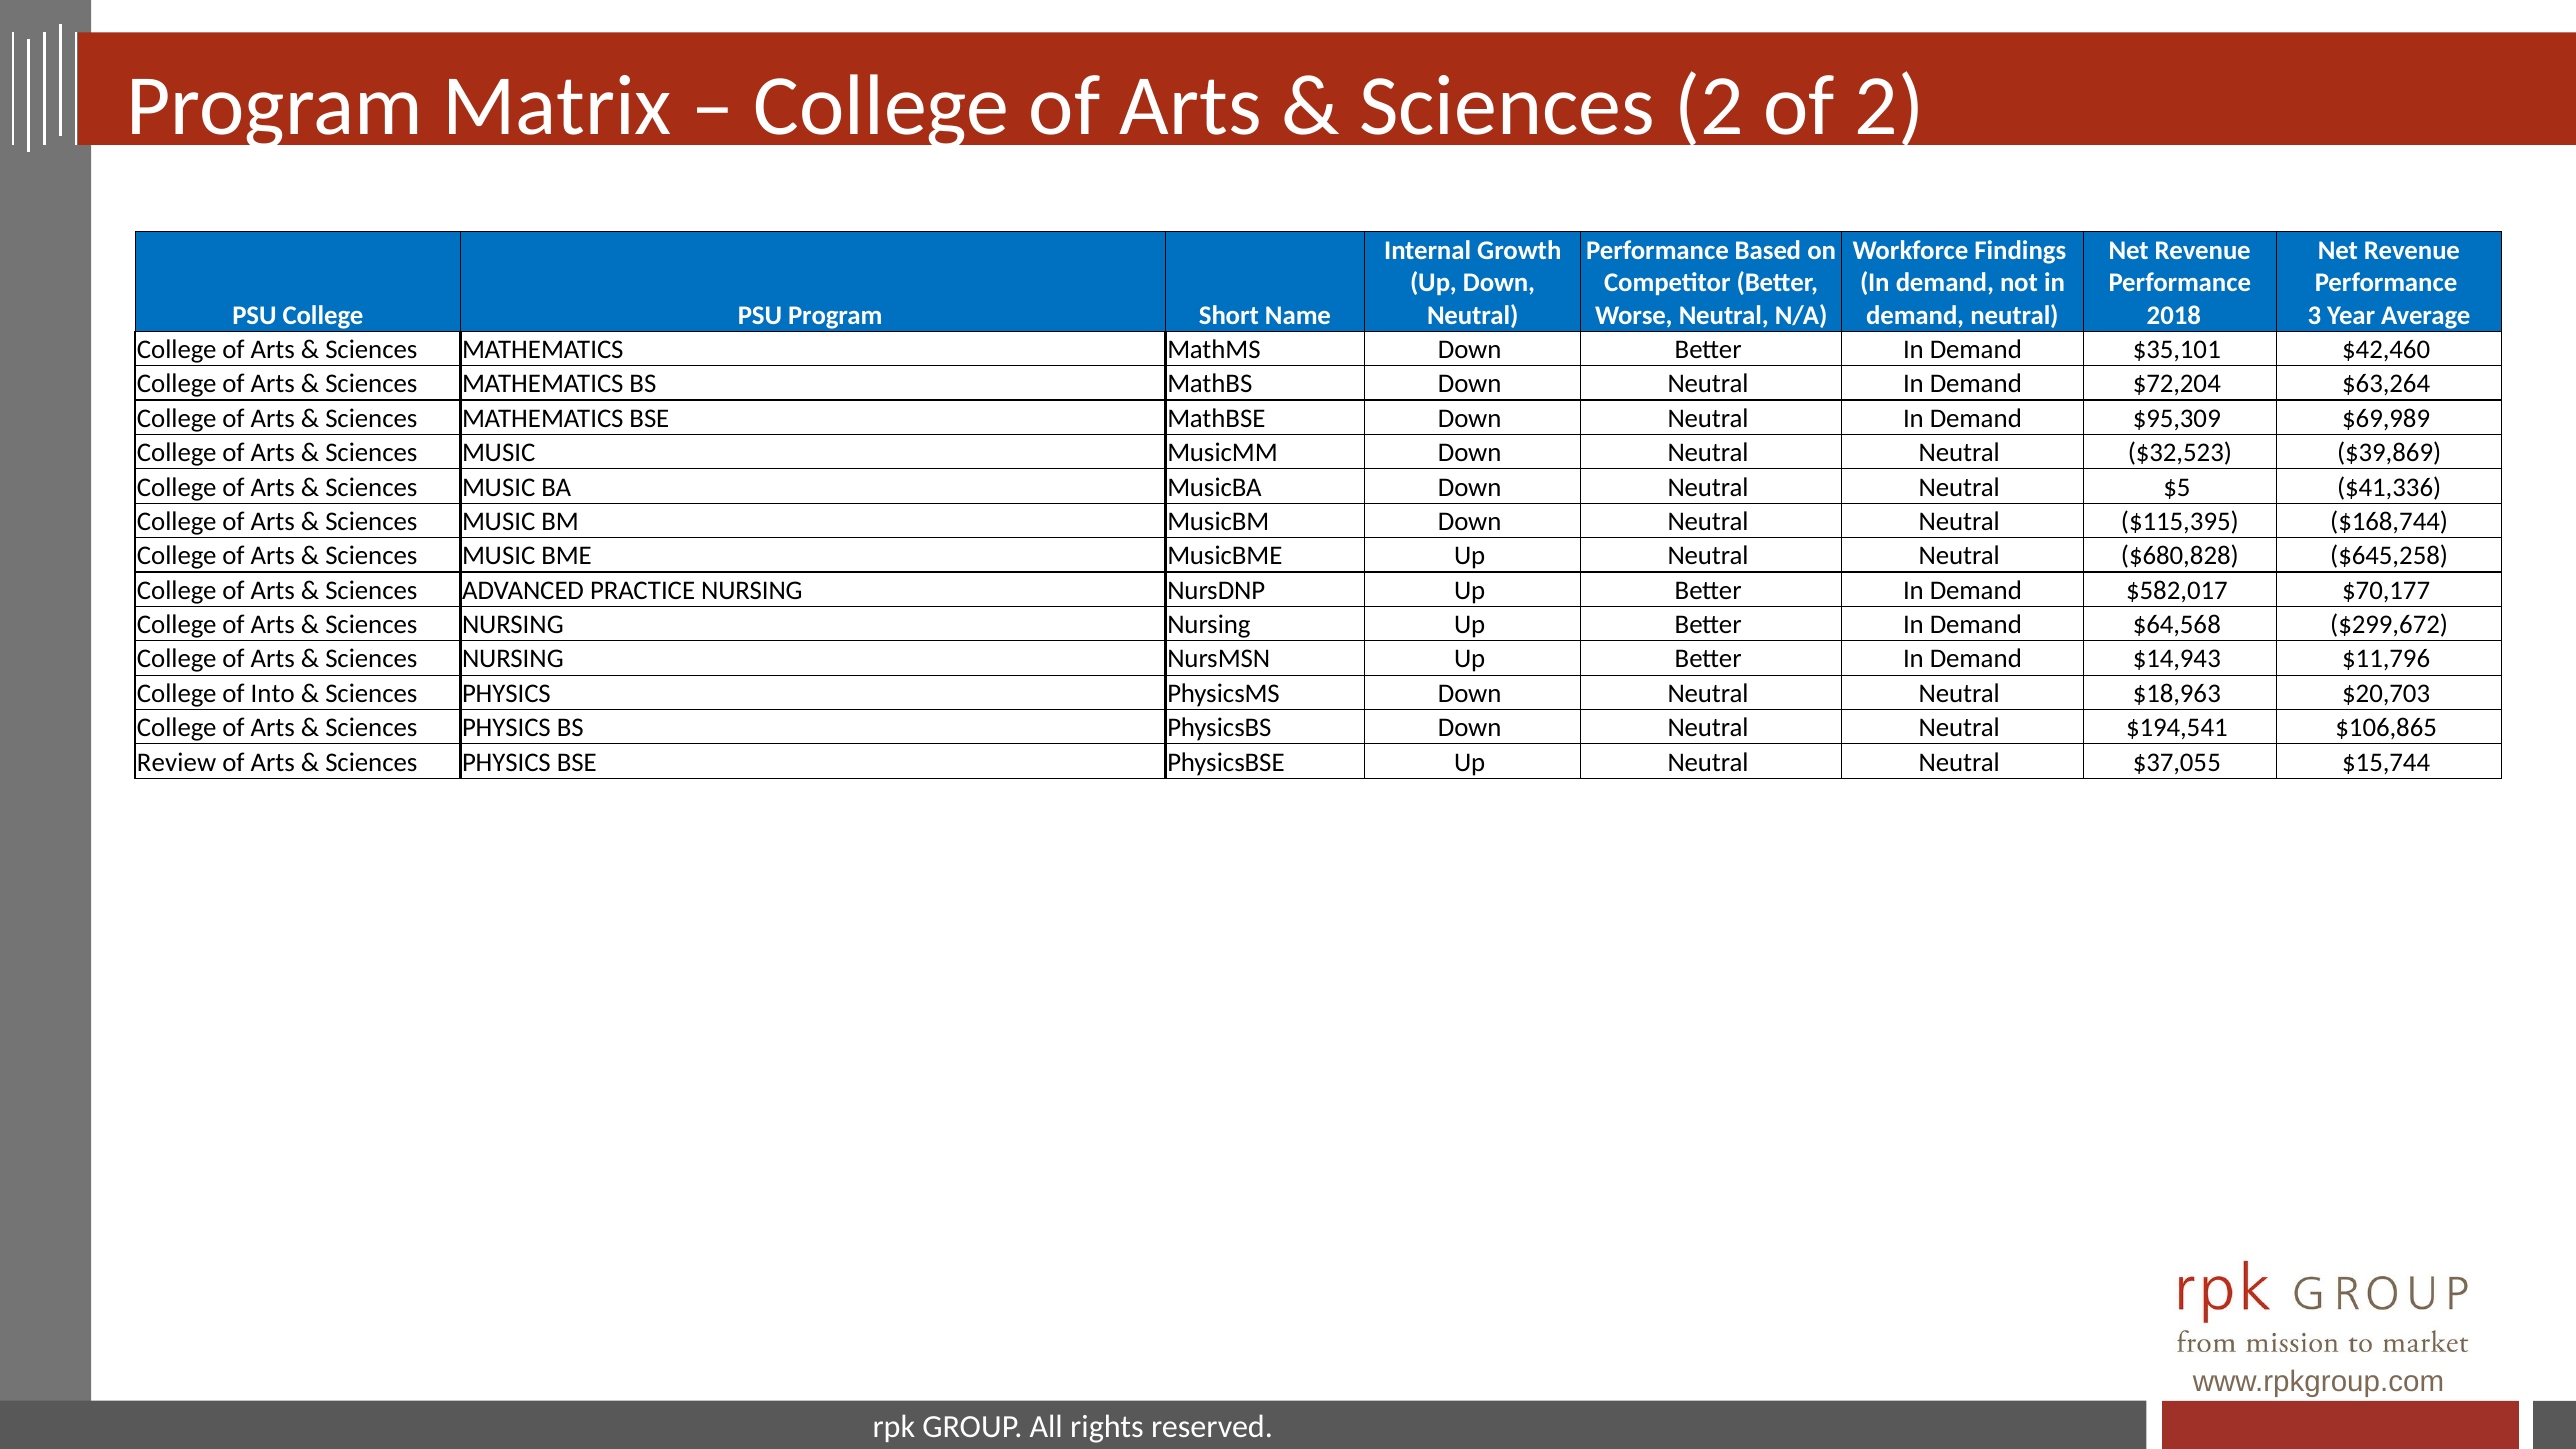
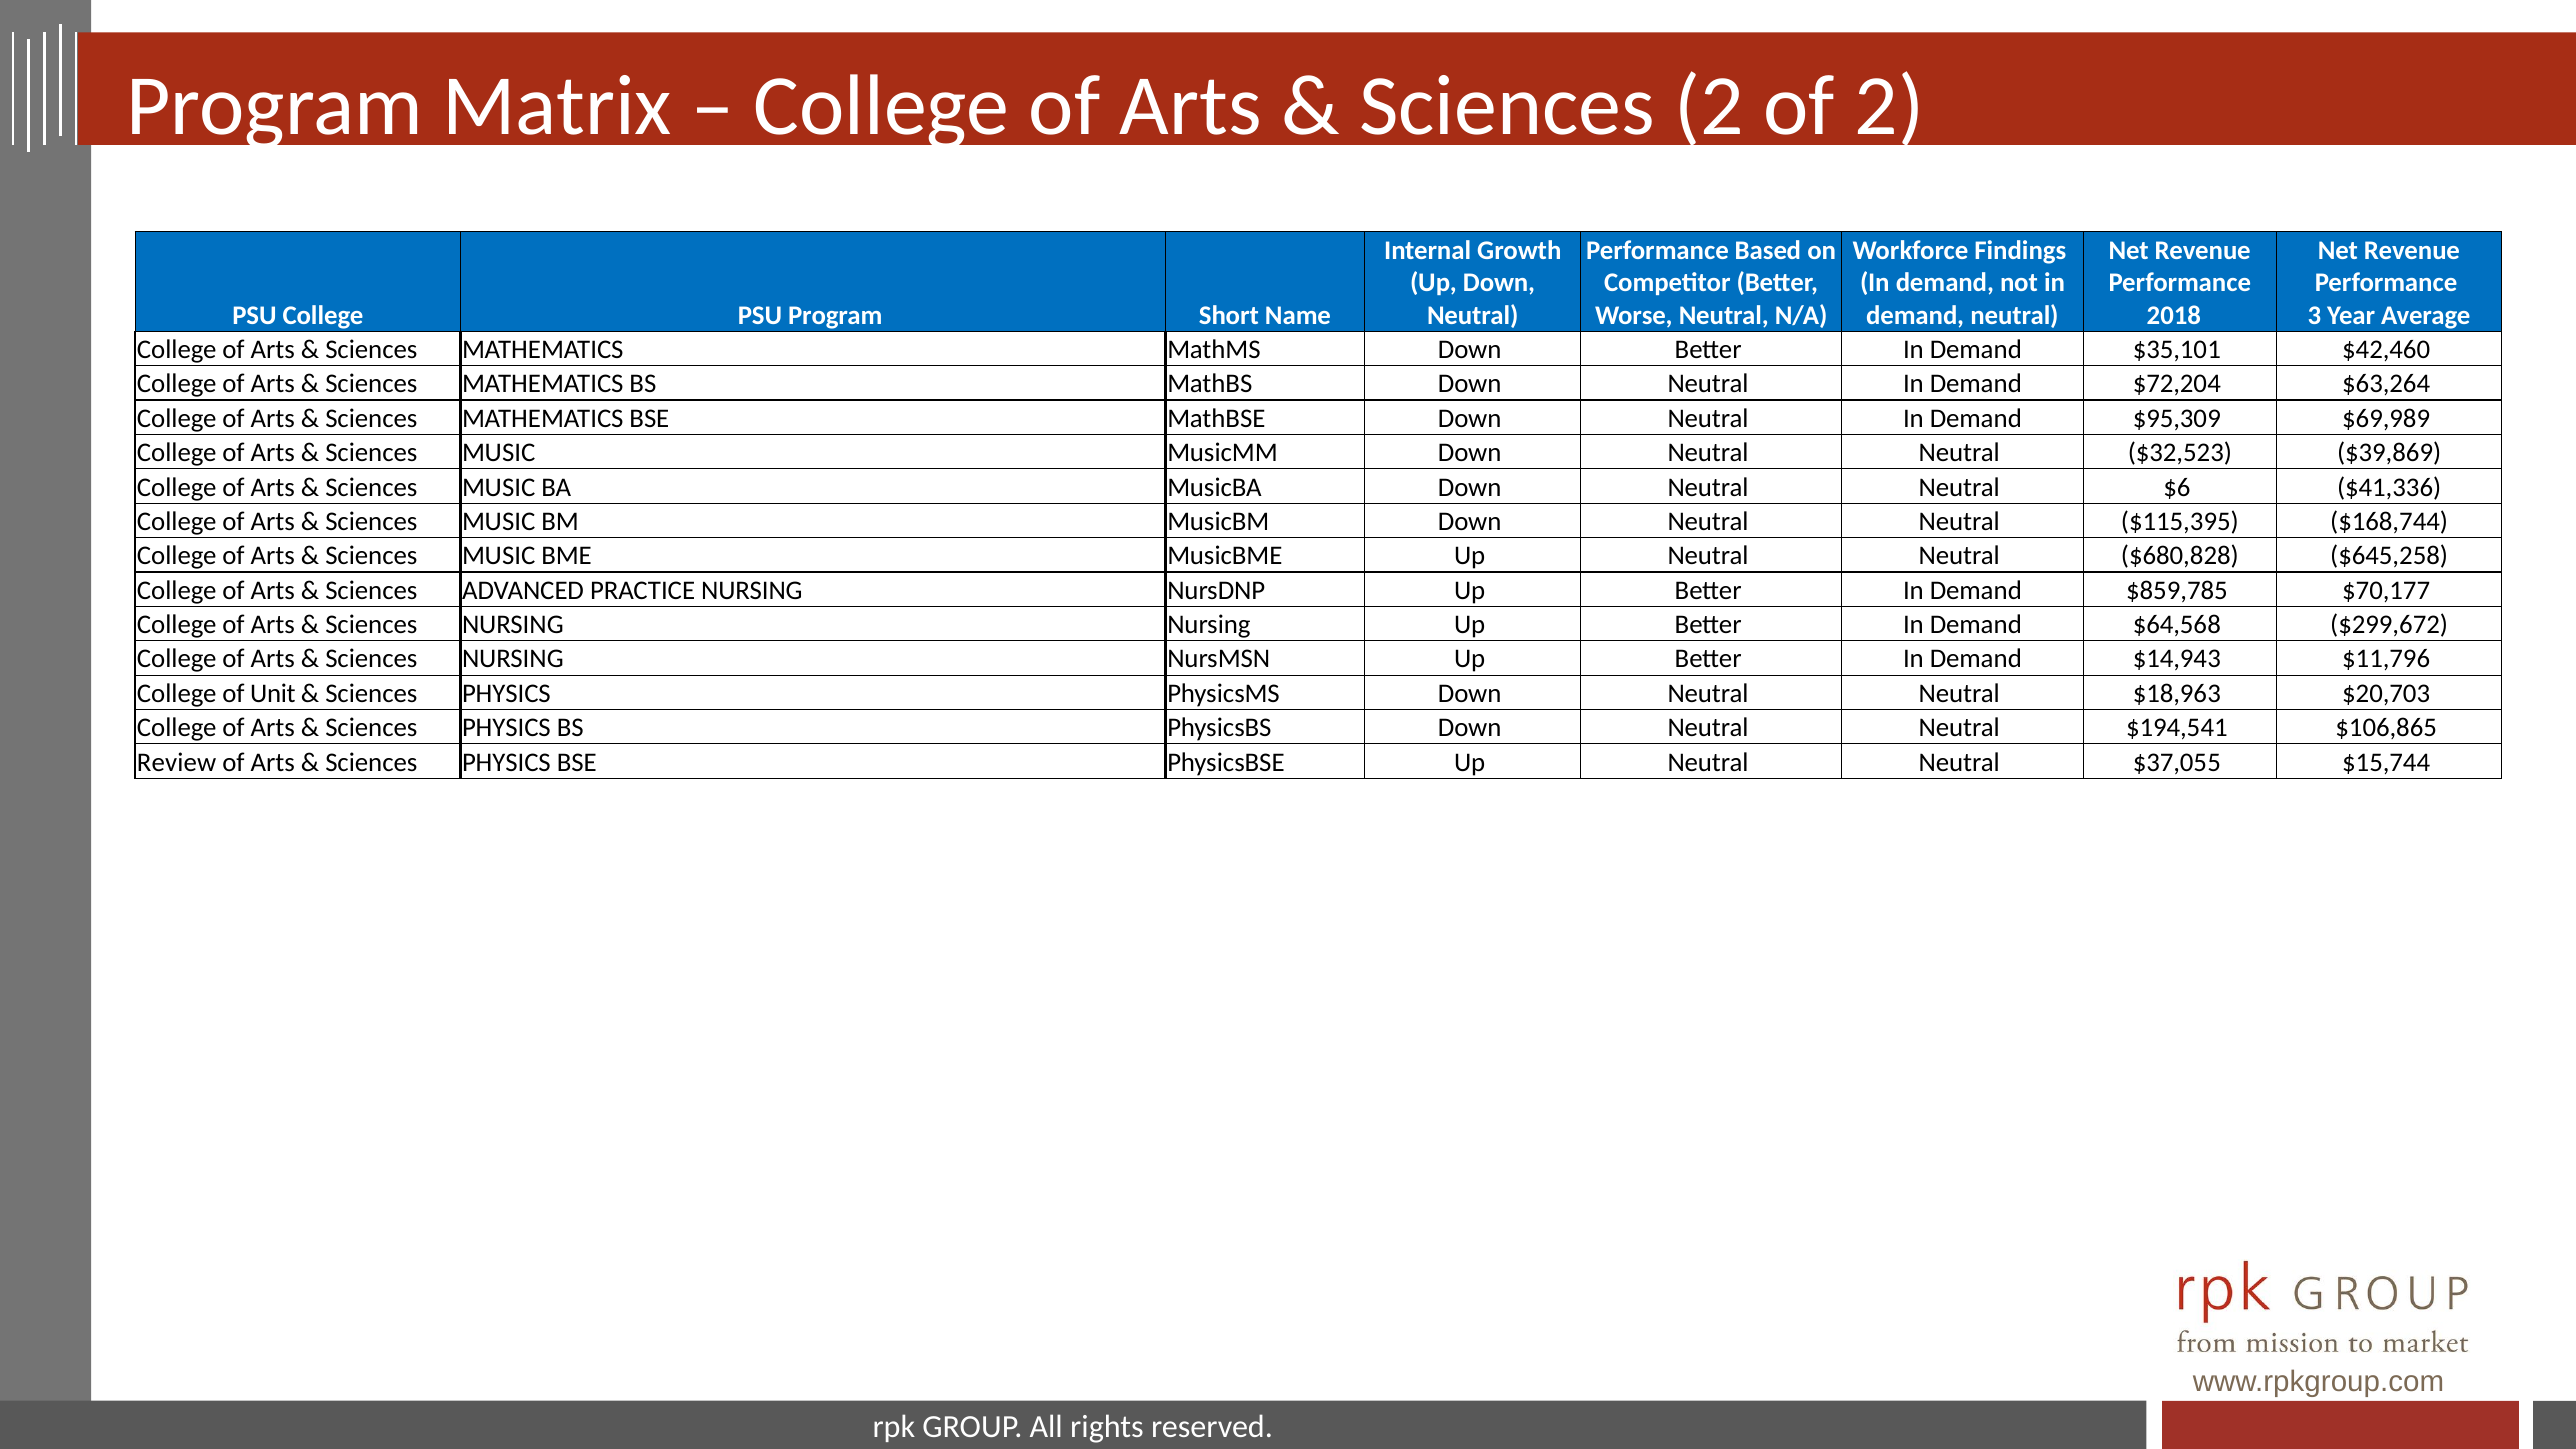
$5: $5 -> $6
$582,017: $582,017 -> $859,785
Into: Into -> Unit
